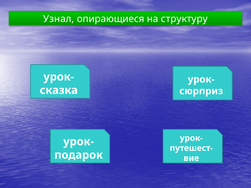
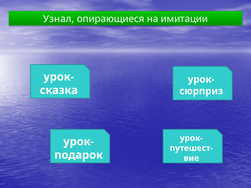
структуру: структуру -> имитации
